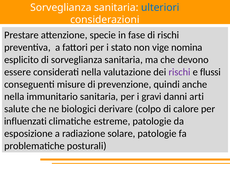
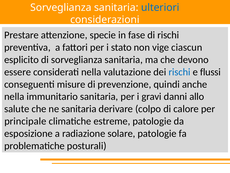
nomina: nomina -> ciascun
rischi at (179, 72) colour: purple -> blue
arti: arti -> allo
ne biologici: biologici -> sanitaria
influenzati: influenzati -> principale
